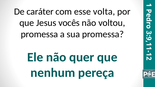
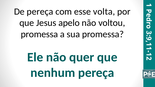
De caráter: caráter -> pereça
vocês: vocês -> apelo
